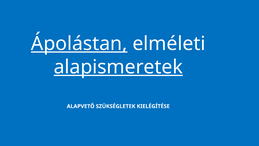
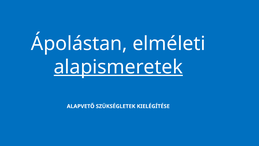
Ápolástan underline: present -> none
